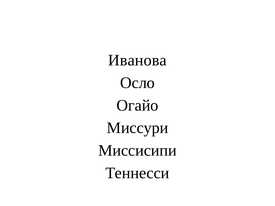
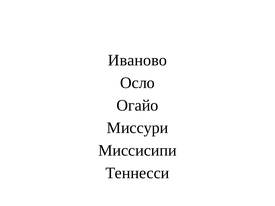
Иванова: Иванова -> Иваново
